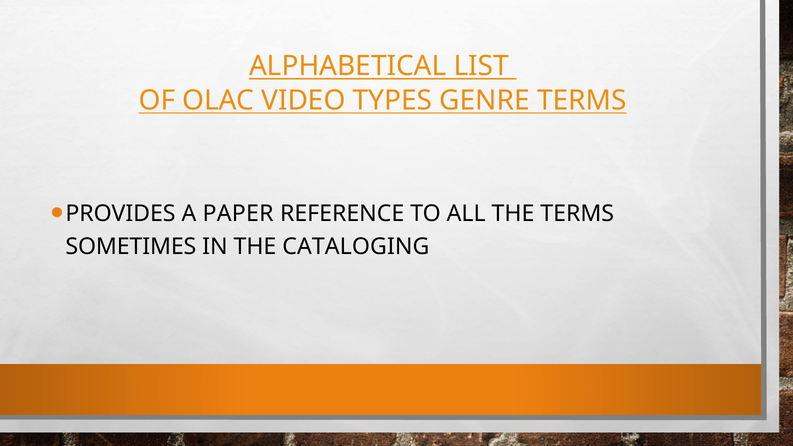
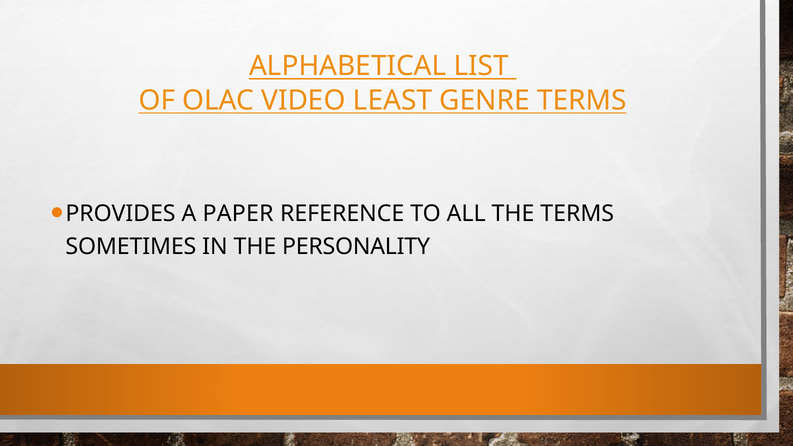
TYPES: TYPES -> LEAST
CATALOGING: CATALOGING -> PERSONALITY
